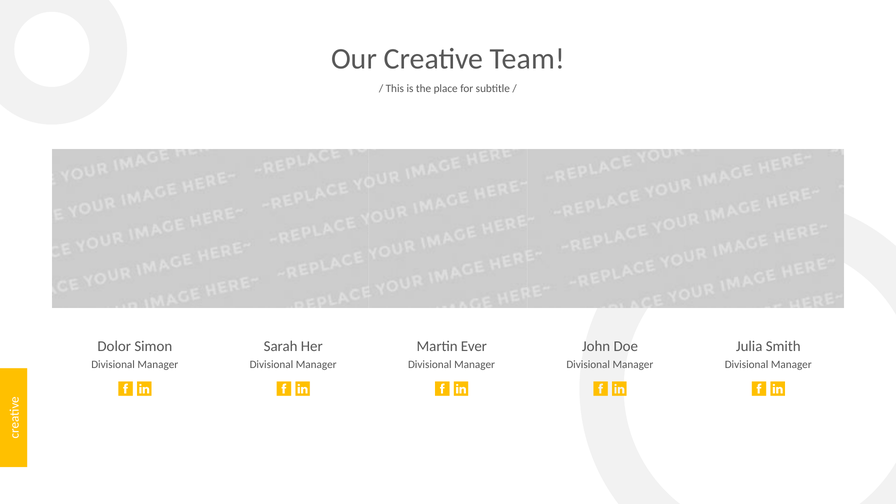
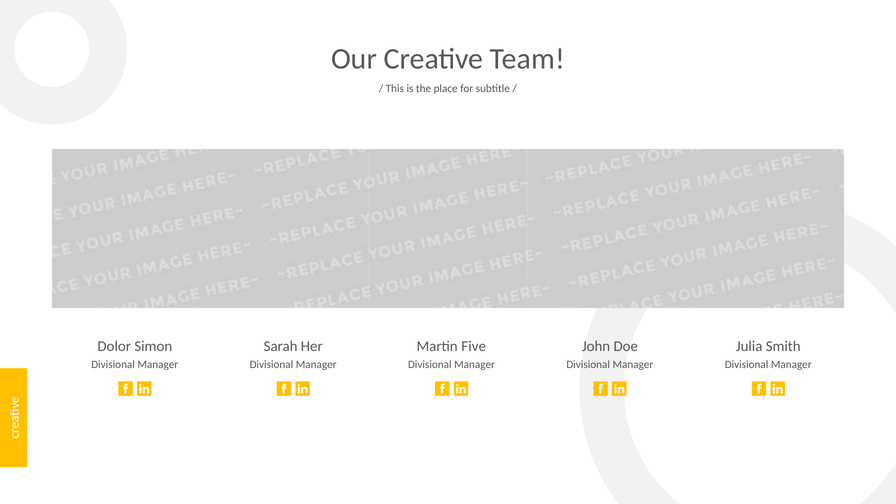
Ever: Ever -> Five
